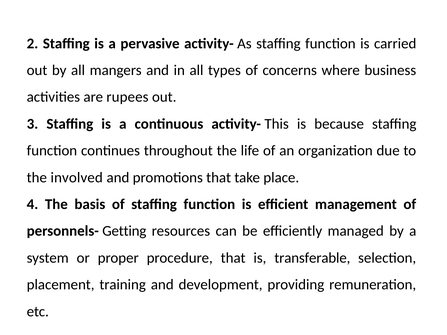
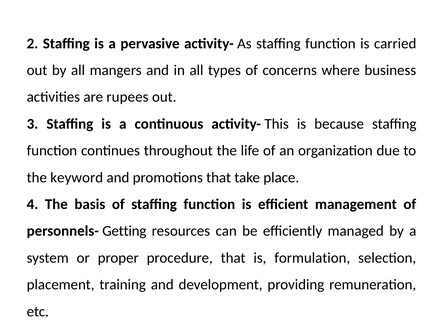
involved: involved -> keyword
transferable: transferable -> formulation
